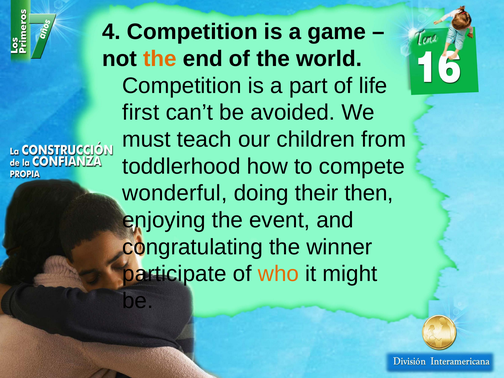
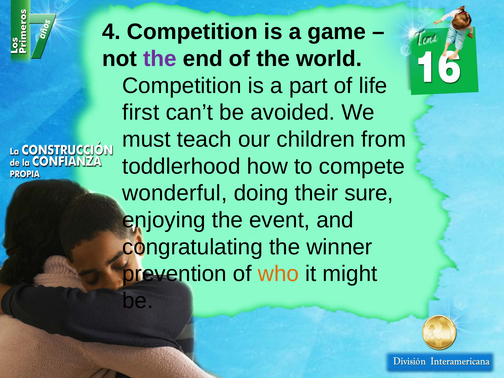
the at (160, 59) colour: orange -> purple
then: then -> sure
participate: participate -> prevention
